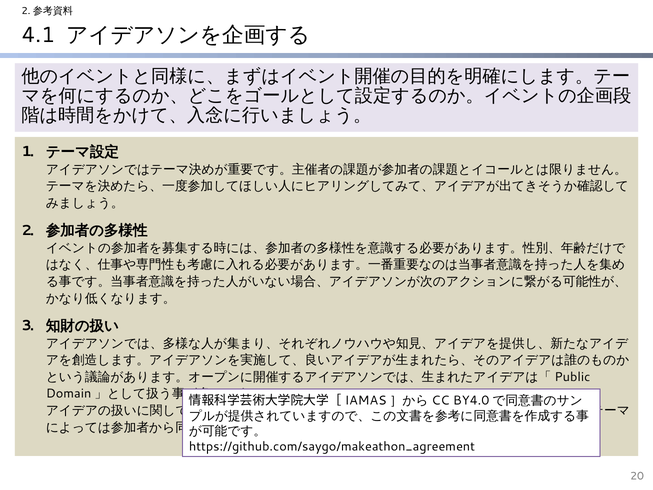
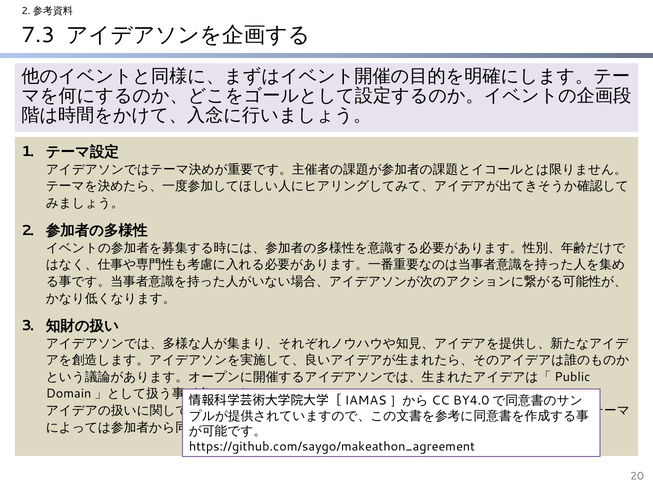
4.1: 4.1 -> 7.3
